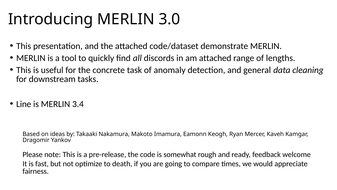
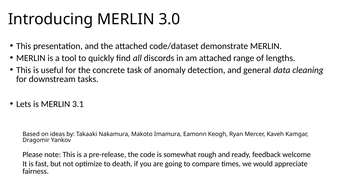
Line: Line -> Lets
3.4: 3.4 -> 3.1
